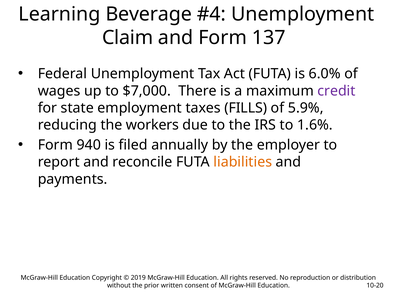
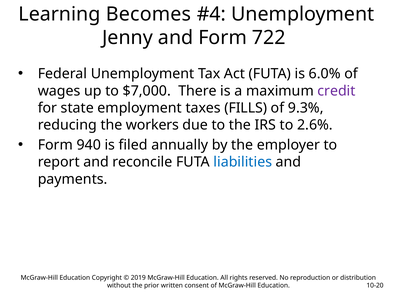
Beverage: Beverage -> Becomes
Claim: Claim -> Jenny
137: 137 -> 722
5.9%: 5.9% -> 9.3%
1.6%: 1.6% -> 2.6%
liabilities colour: orange -> blue
